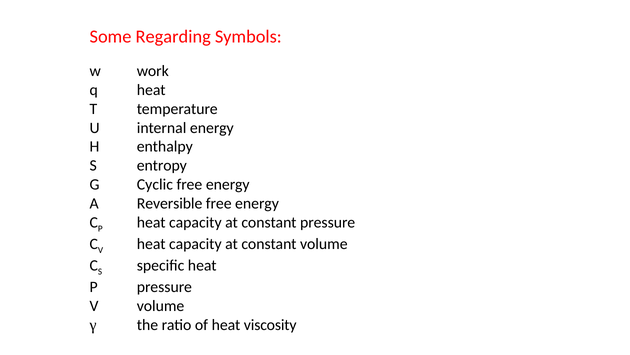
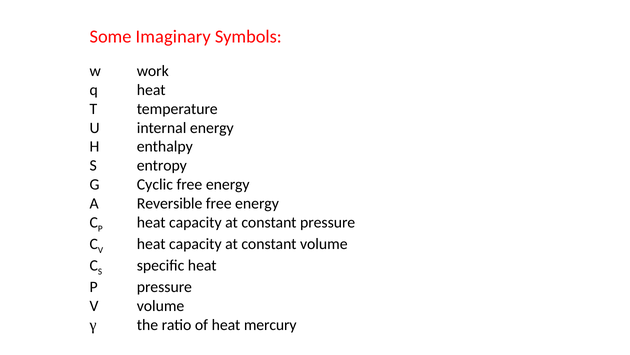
Regarding: Regarding -> Imaginary
viscosity: viscosity -> mercury
